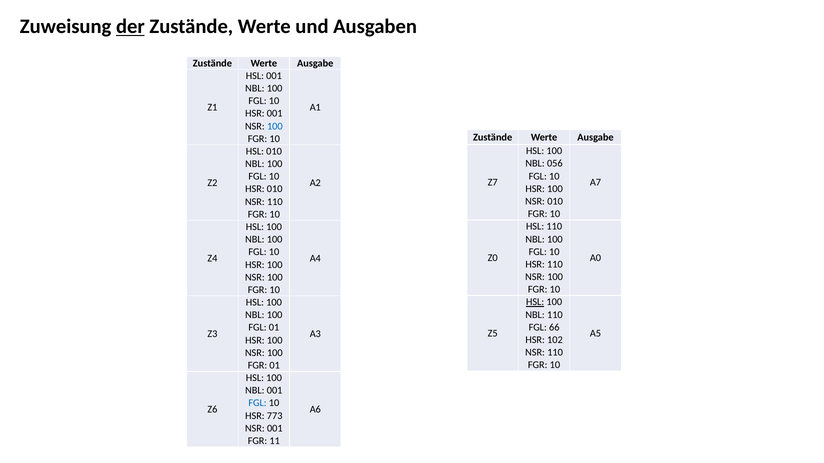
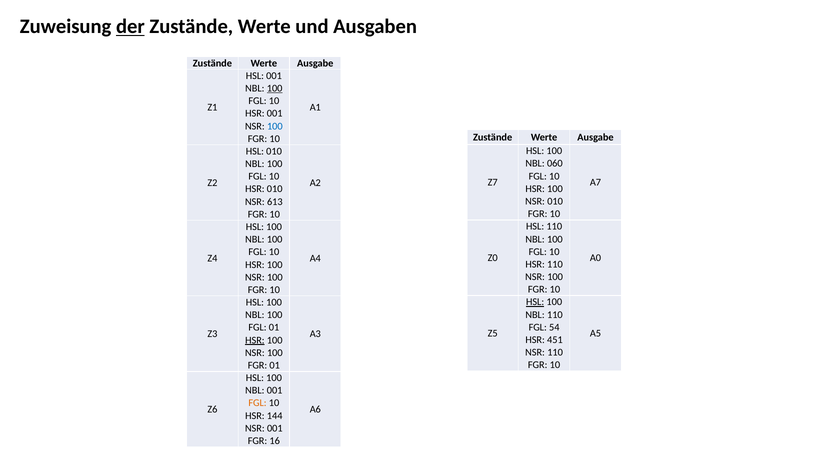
100 at (275, 89) underline: none -> present
056: 056 -> 060
110 at (275, 202): 110 -> 613
66: 66 -> 54
102: 102 -> 451
HSR at (255, 340) underline: none -> present
FGL at (258, 404) colour: blue -> orange
773: 773 -> 144
11: 11 -> 16
